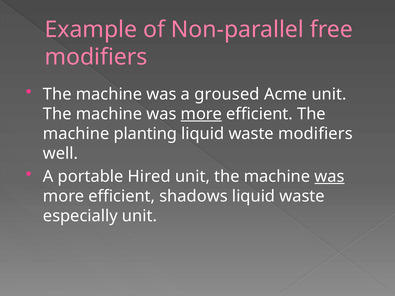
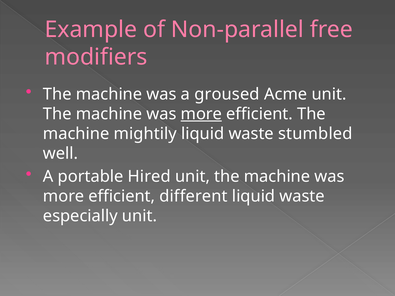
planting: planting -> mightily
waste modifiers: modifiers -> stumbled
was at (329, 177) underline: present -> none
shadows: shadows -> different
